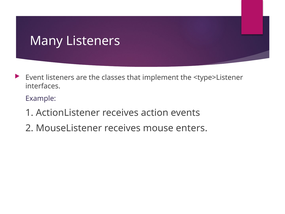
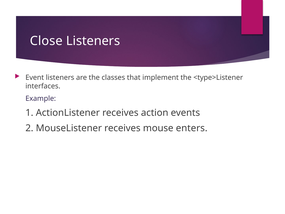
Many: Many -> Close
